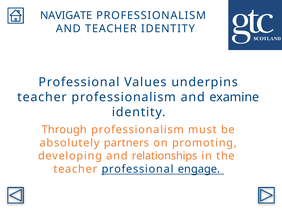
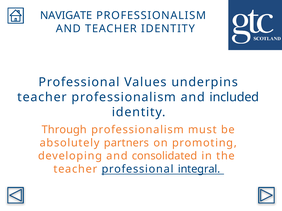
examine: examine -> included
relationships: relationships -> consolidated
engage: engage -> integral
